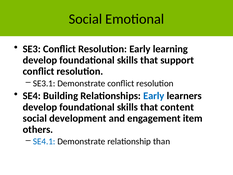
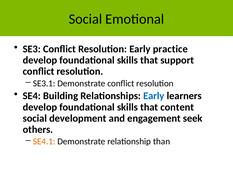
learning: learning -> practice
item: item -> seek
SE4.1 colour: blue -> orange
